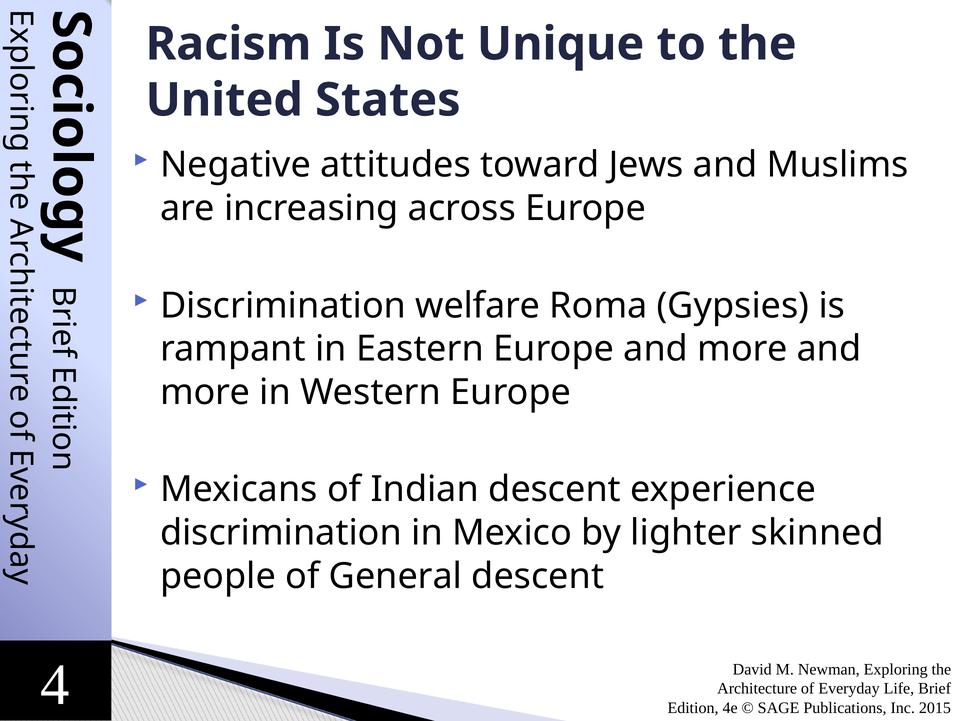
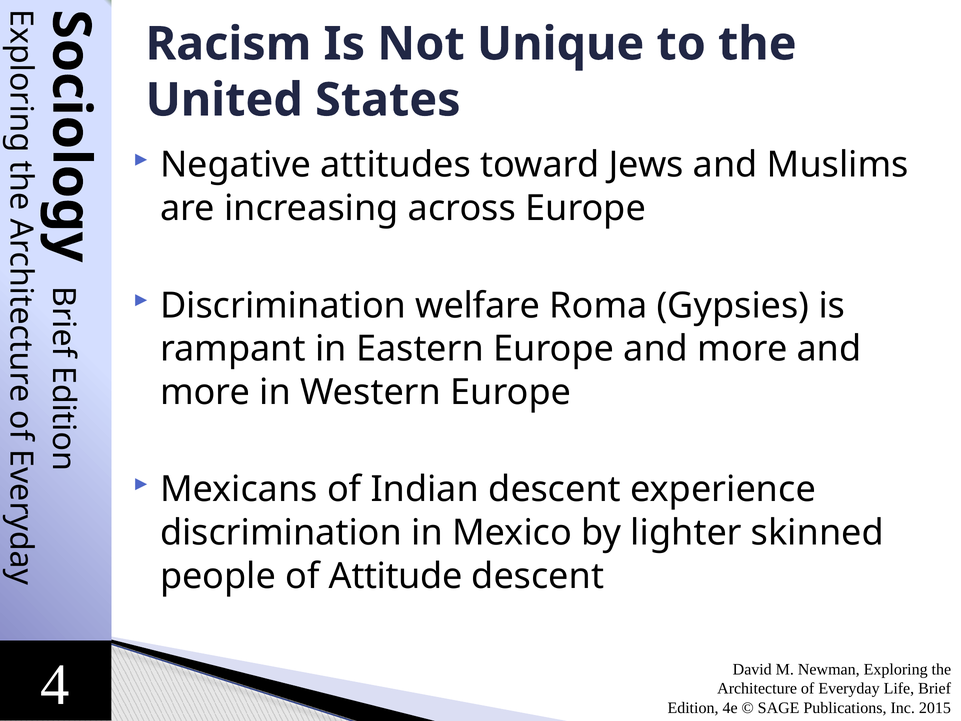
General: General -> Attitude
